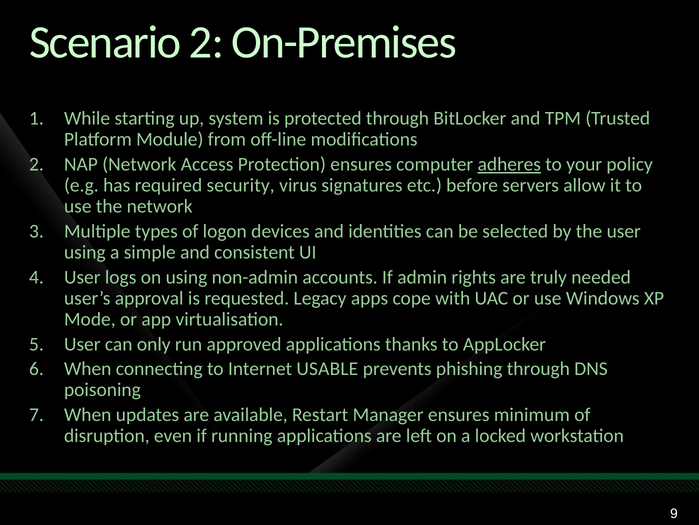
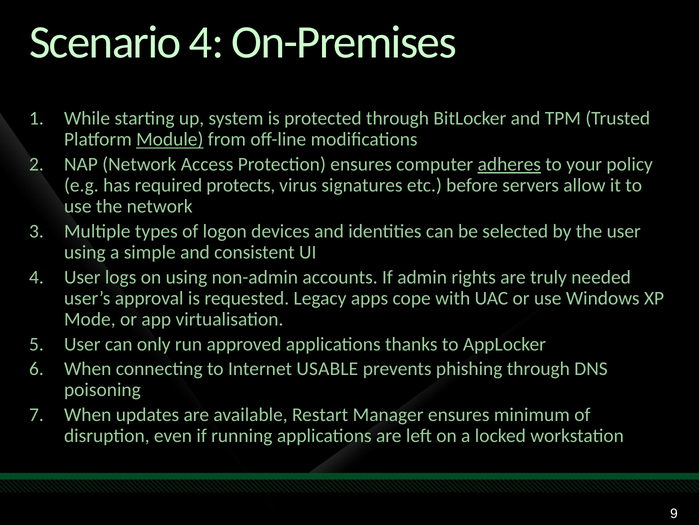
Scenario 2: 2 -> 4
Module underline: none -> present
security: security -> protects
